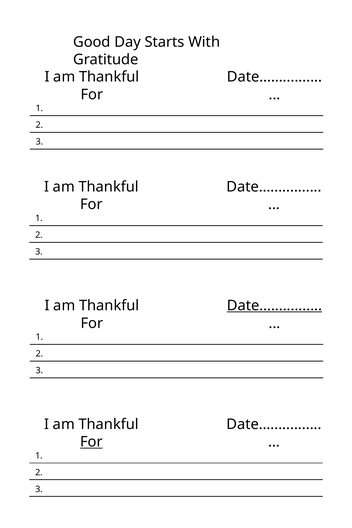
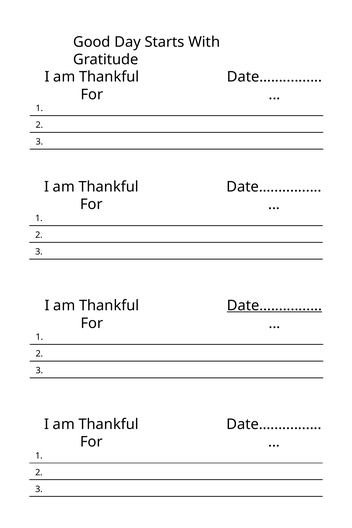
For at (91, 442) underline: present -> none
